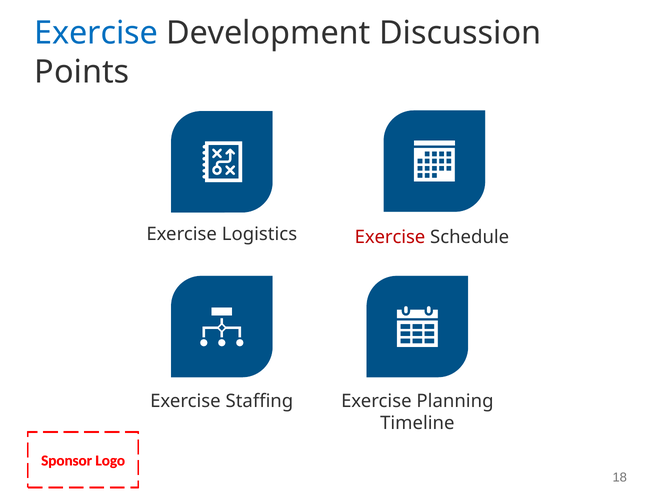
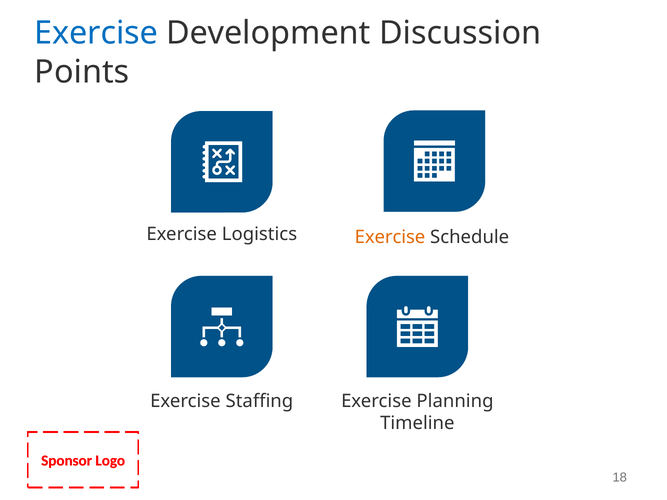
Exercise at (390, 237) colour: red -> orange
